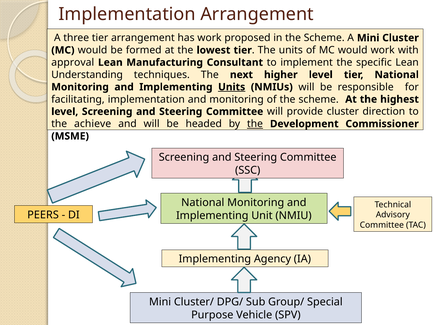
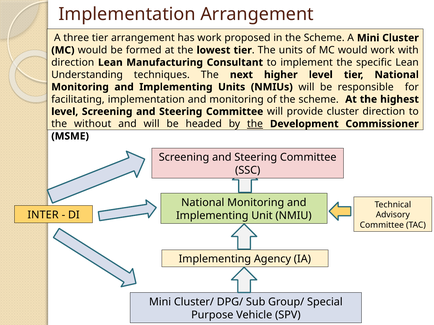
approval at (73, 63): approval -> direction
Units at (232, 87) underline: present -> none
achieve: achieve -> without
PEERS: PEERS -> INTER
